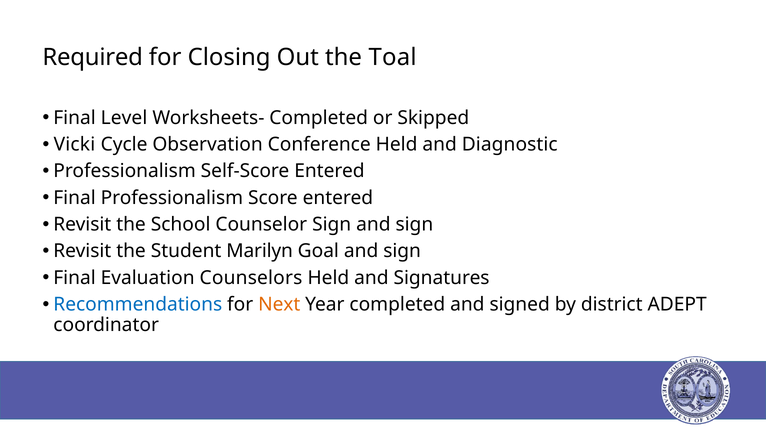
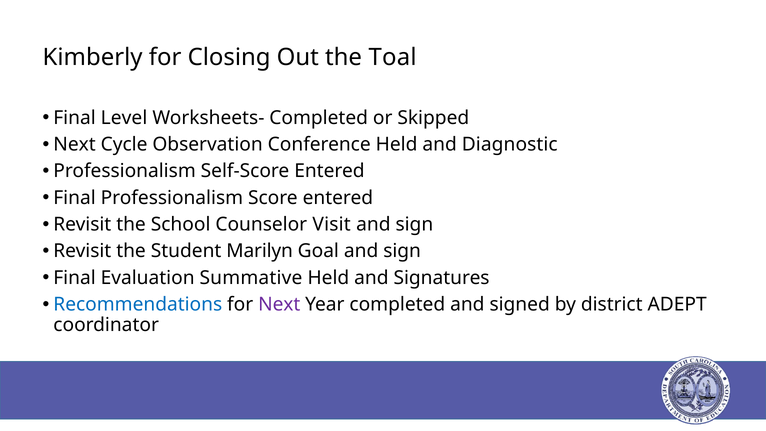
Required: Required -> Kimberly
Vicki at (74, 144): Vicki -> Next
Counselor Sign: Sign -> Visit
Counselors: Counselors -> Summative
Next at (279, 304) colour: orange -> purple
